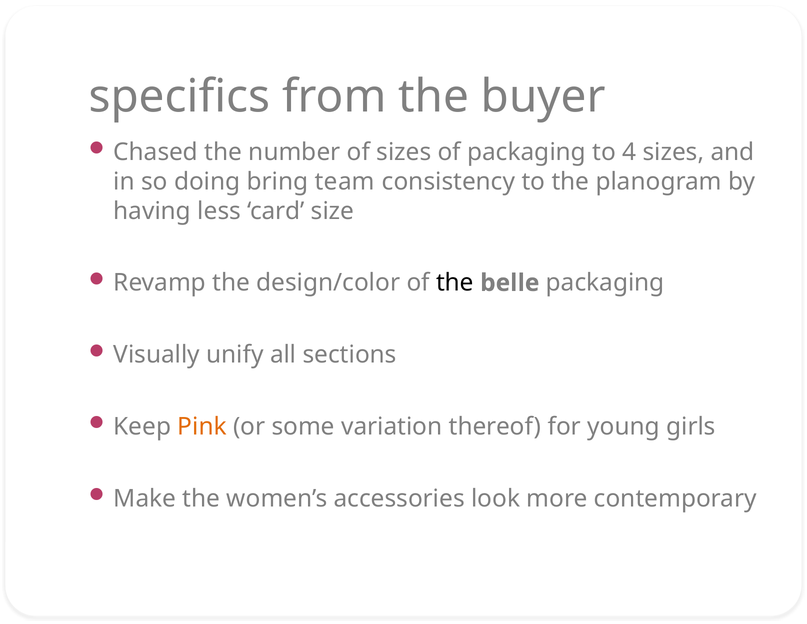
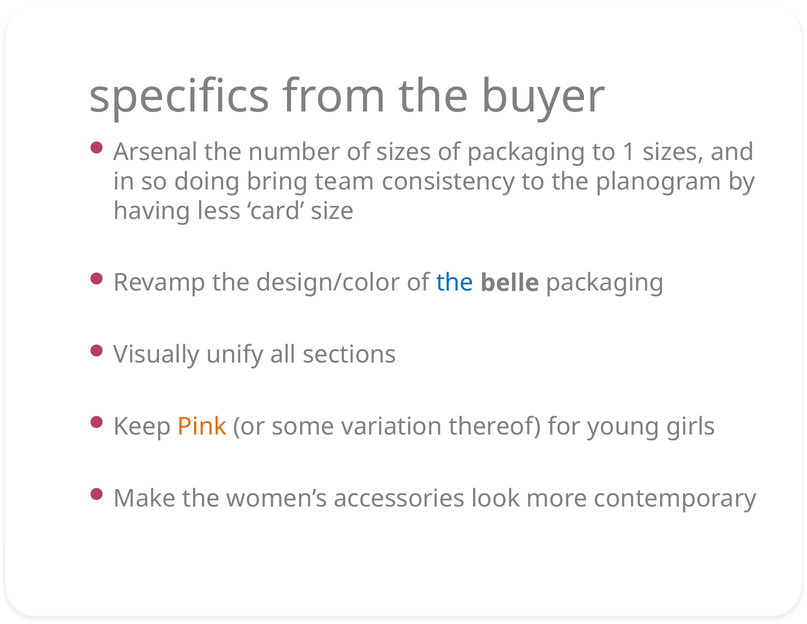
Chased: Chased -> Arsenal
4: 4 -> 1
the at (455, 283) colour: black -> blue
